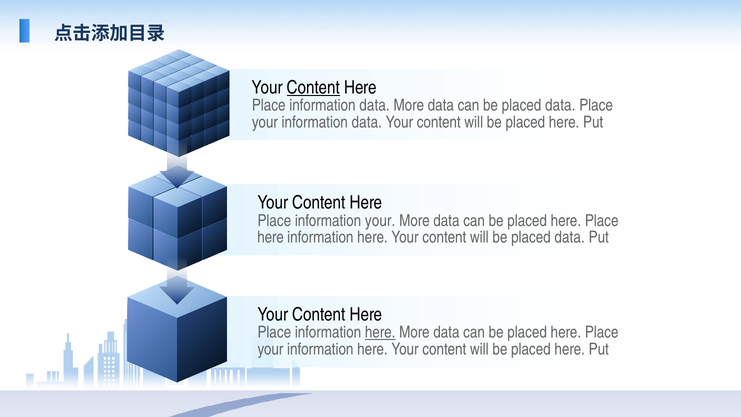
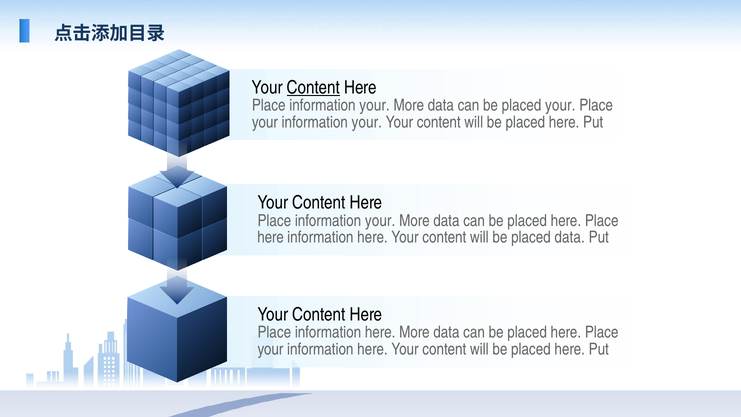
data at (375, 105): data -> your
can be placed data: data -> your
your information data: data -> your
here at (380, 332) underline: present -> none
